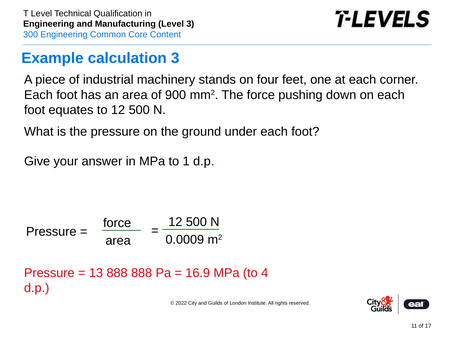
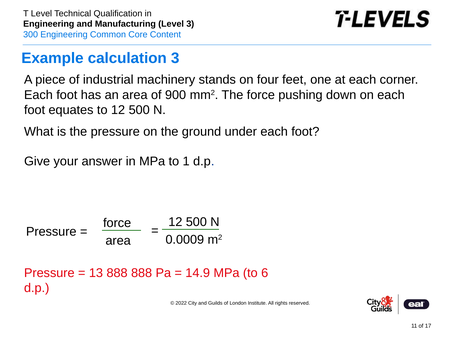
16.9: 16.9 -> 14.9
4: 4 -> 6
